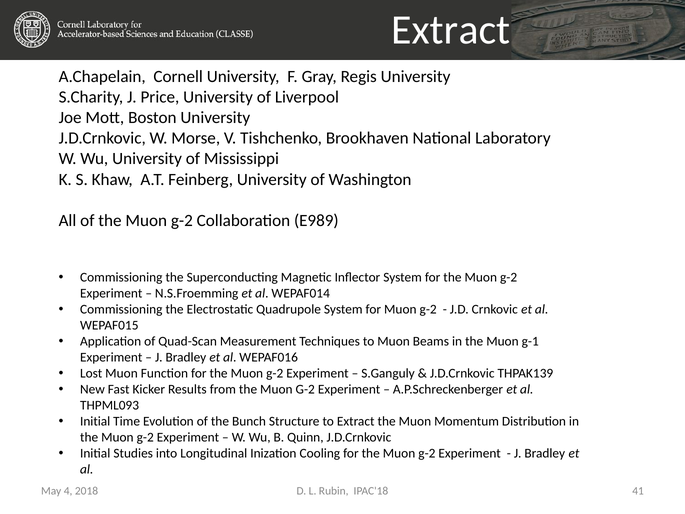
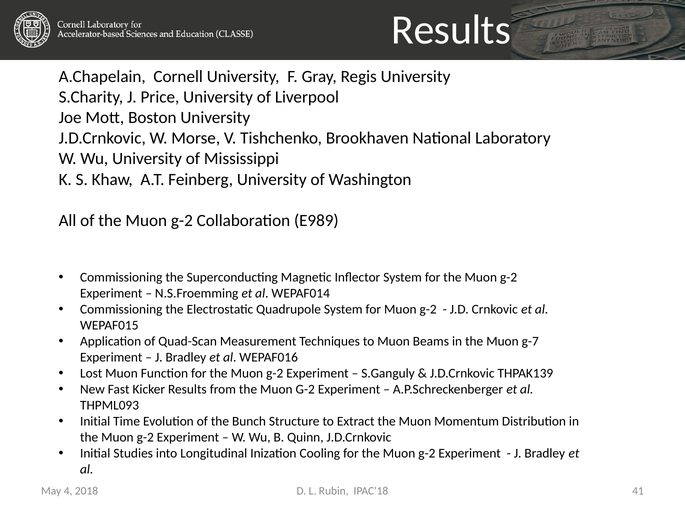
Extract at (451, 30): Extract -> Results
g-1: g-1 -> g-7
